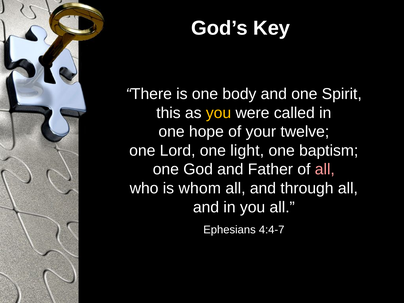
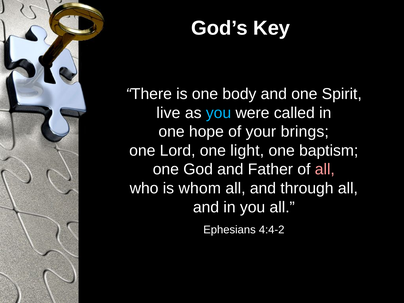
this: this -> live
you at (219, 113) colour: yellow -> light blue
twelve: twelve -> brings
4:4-7: 4:4-7 -> 4:4-2
